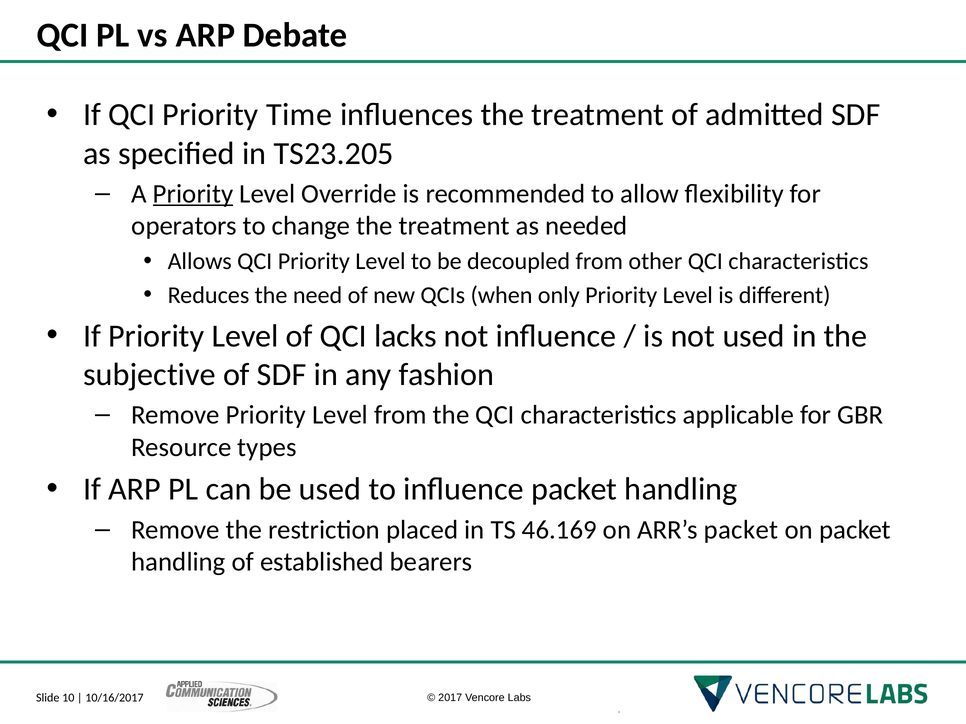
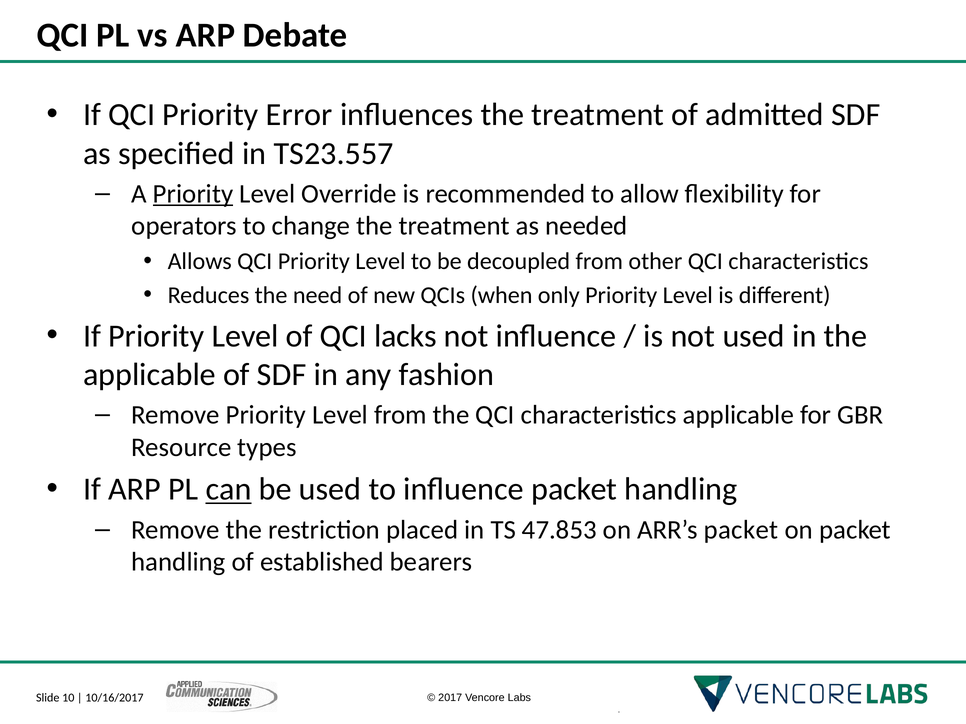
Time: Time -> Error
TS23.205: TS23.205 -> TS23.557
subjective at (149, 375): subjective -> applicable
can underline: none -> present
46.169: 46.169 -> 47.853
